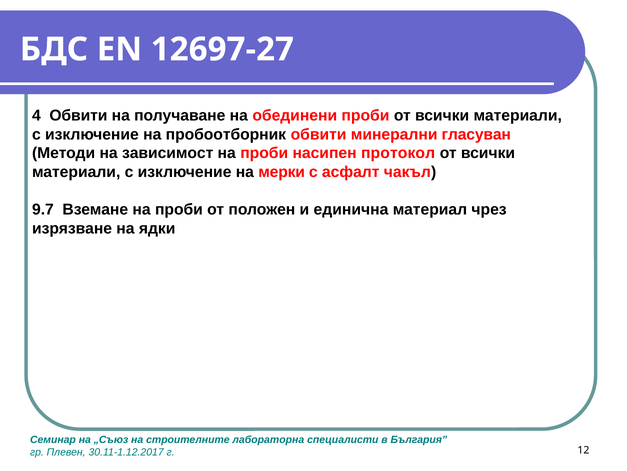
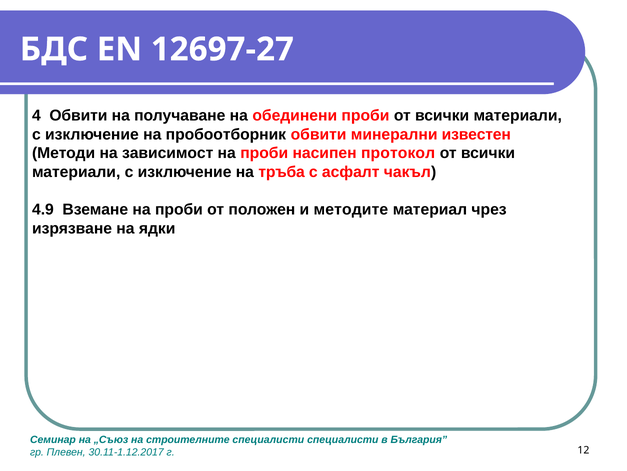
гласуван: гласуван -> известен
мерки: мерки -> тръба
9.7: 9.7 -> 4.9
единична: единична -> методите
строителните лабораторна: лабораторна -> специалисти
